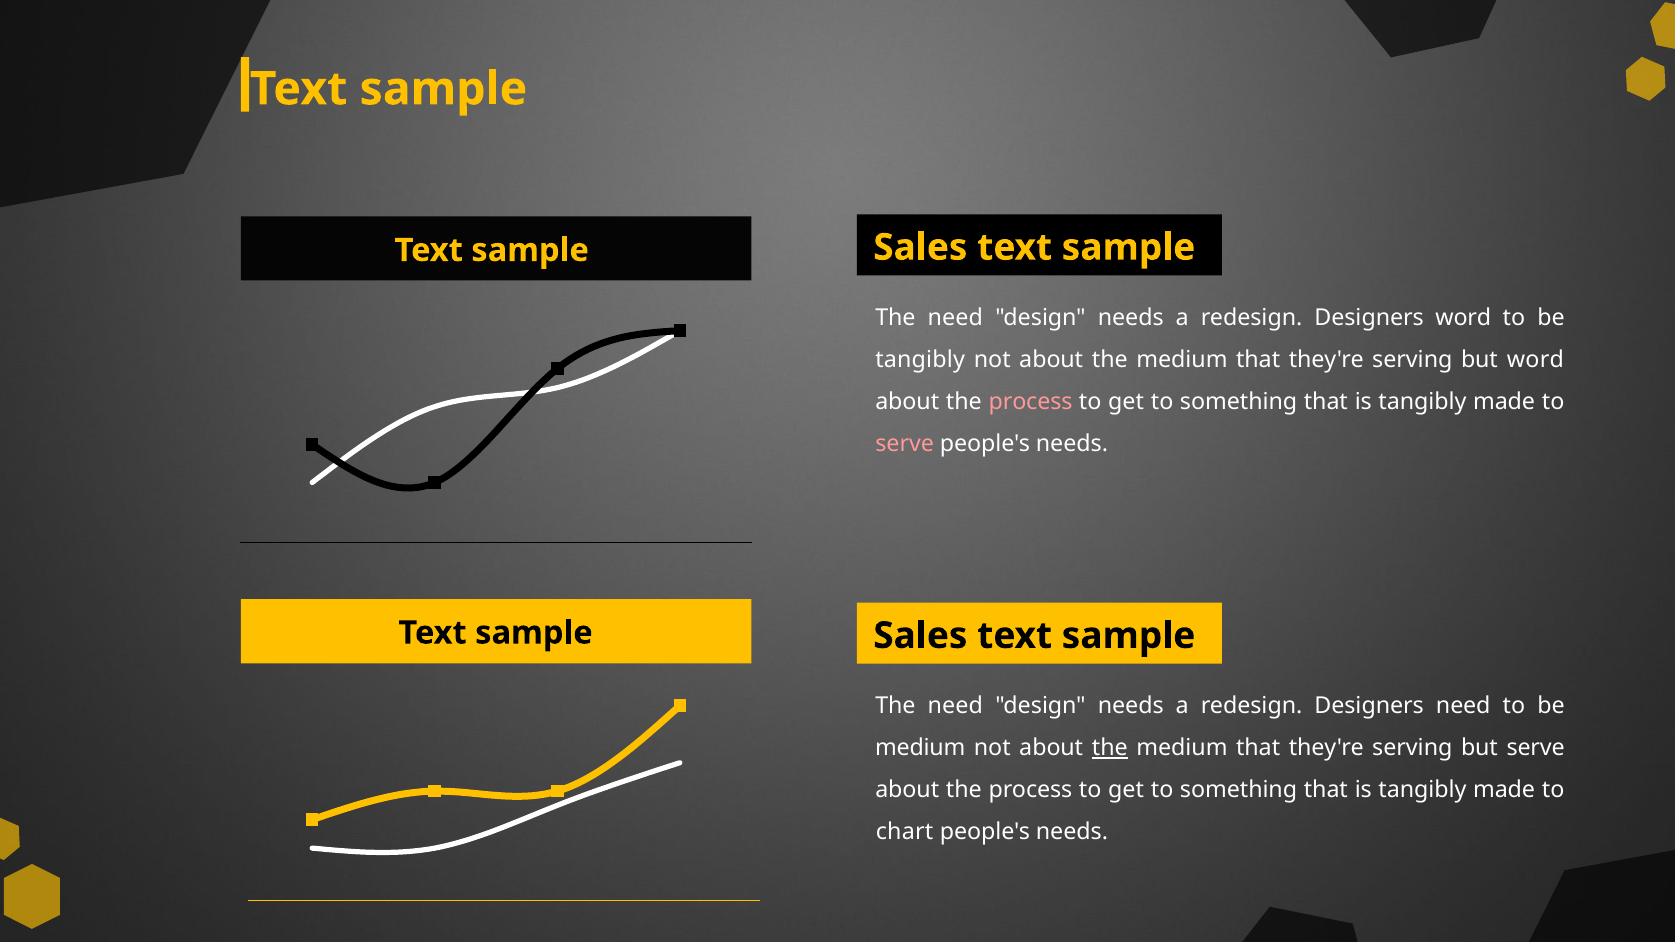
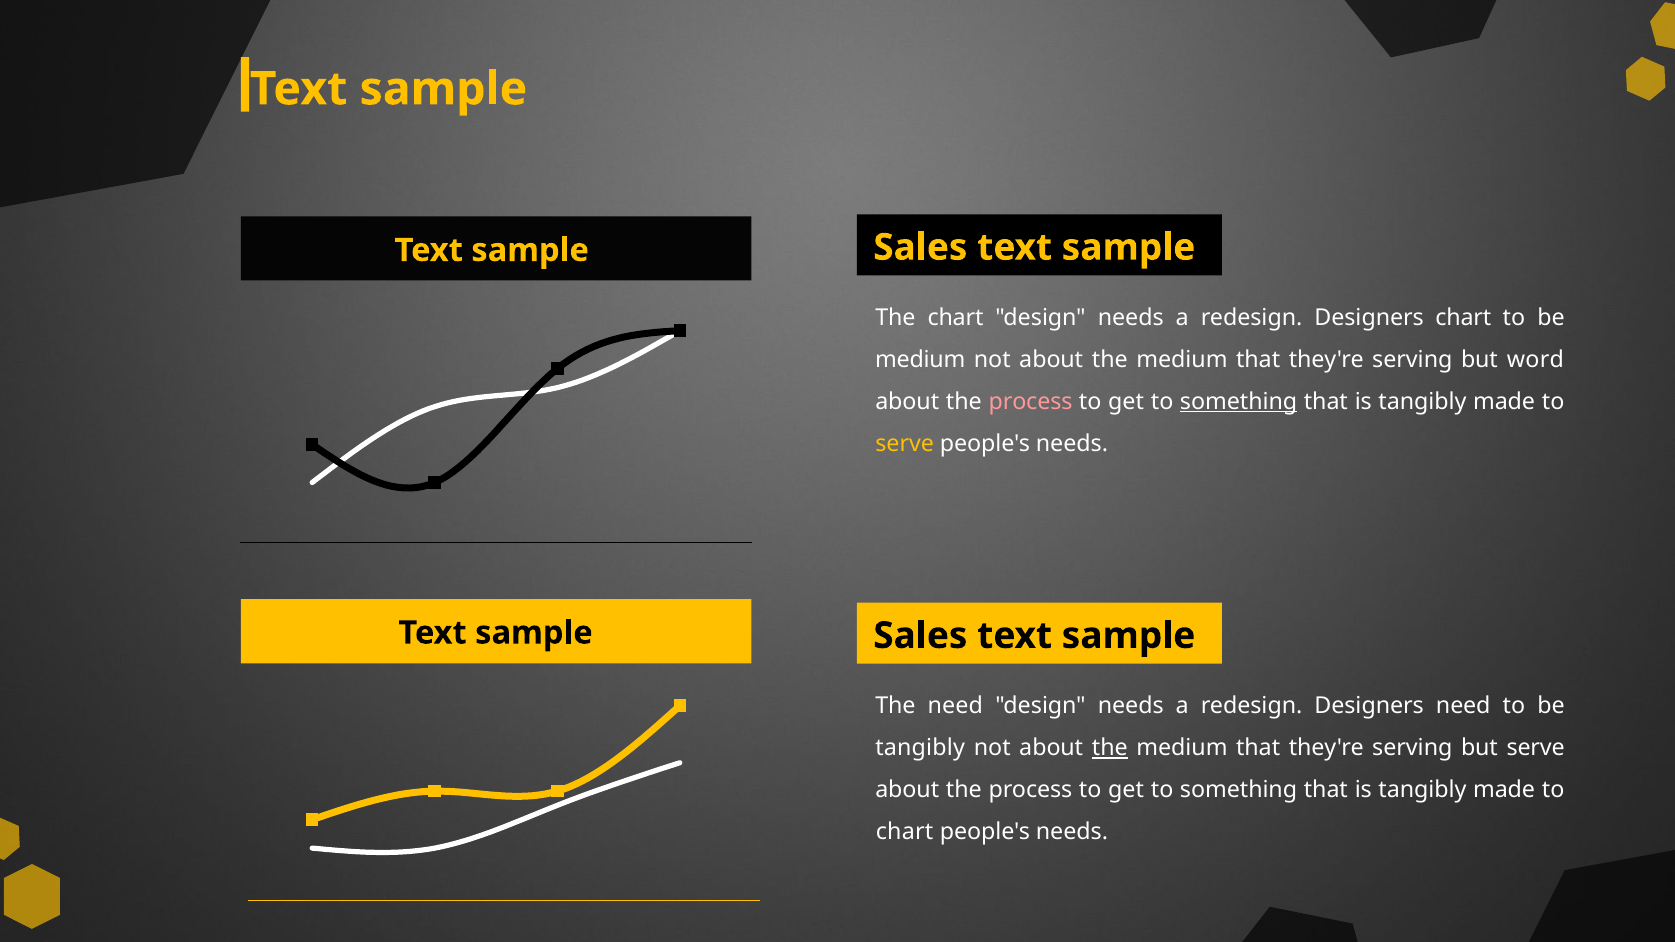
need at (955, 318): need -> chart
Designers word: word -> chart
tangibly at (920, 360): tangibly -> medium
something at (1239, 402) underline: none -> present
serve at (905, 444) colour: pink -> yellow
medium at (920, 748): medium -> tangibly
